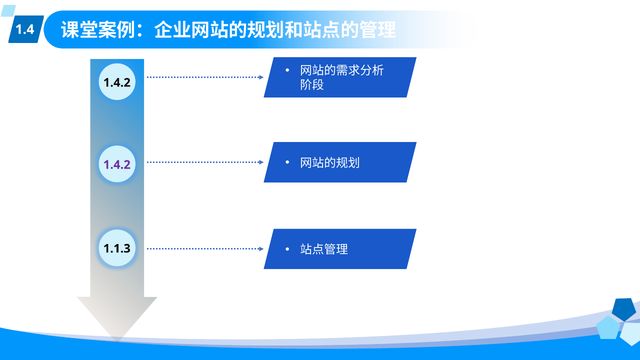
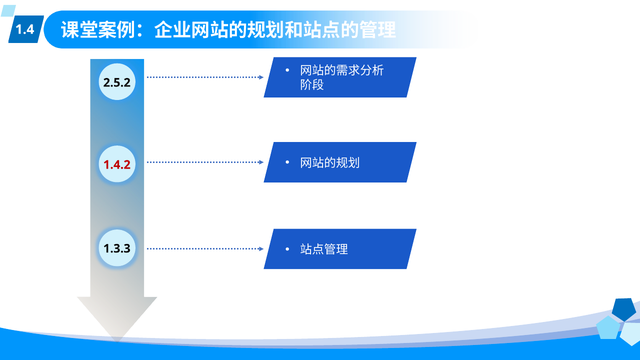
1.4.2 at (117, 83): 1.4.2 -> 2.5.2
1.4.2 at (117, 165) colour: purple -> red
1.1.3: 1.1.3 -> 1.3.3
